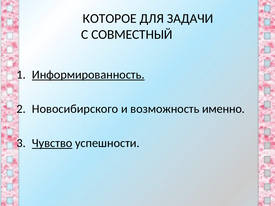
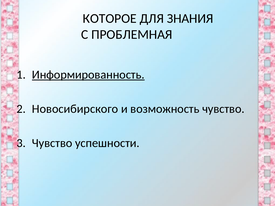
ЗАДАЧИ: ЗАДАЧИ -> ЗНАНИЯ
СОВМЕСТНЫЙ: СОВМЕСТНЫЙ -> ПРОБЛЕМНАЯ
возможность именно: именно -> чувство
Чувство at (52, 143) underline: present -> none
